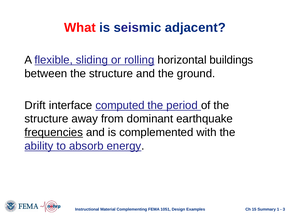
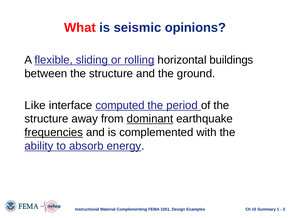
adjacent: adjacent -> opinions
Drift: Drift -> Like
dominant underline: none -> present
